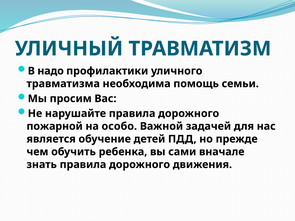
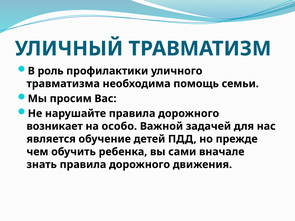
надо: надо -> роль
пожарной: пожарной -> возникает
